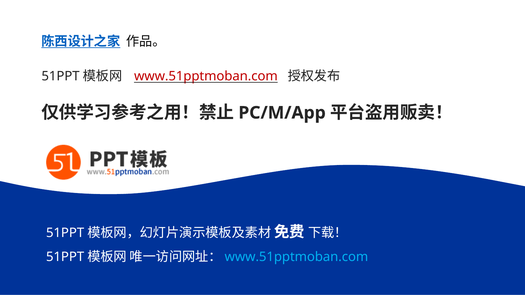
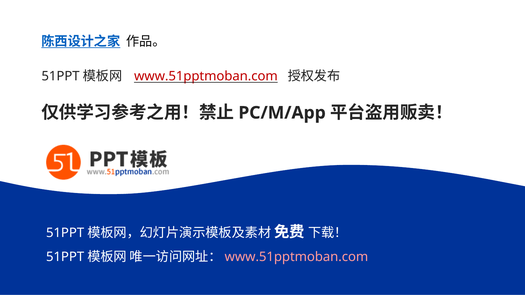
www.51pptmoban.com at (296, 257) colour: light blue -> pink
